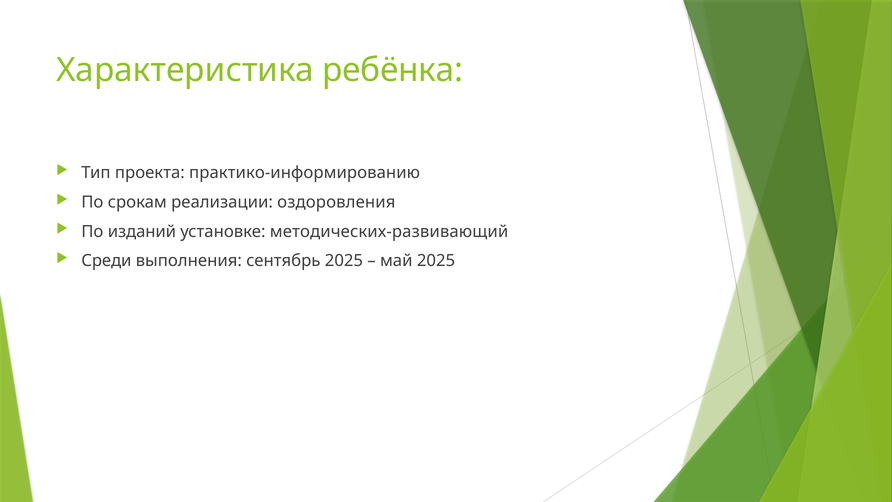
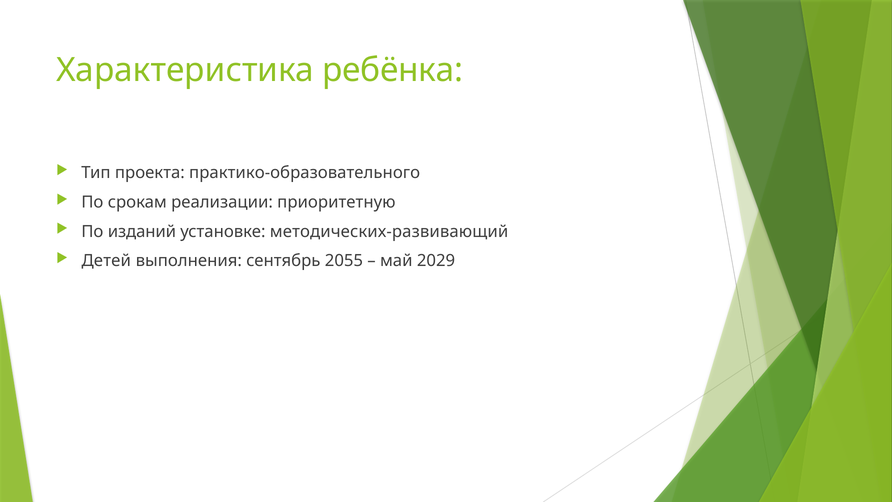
практико-информированию: практико-информированию -> практико-образовательного
оздоровления: оздоровления -> приоритетную
Среди: Среди -> Детей
сентябрь 2025: 2025 -> 2055
май 2025: 2025 -> 2029
